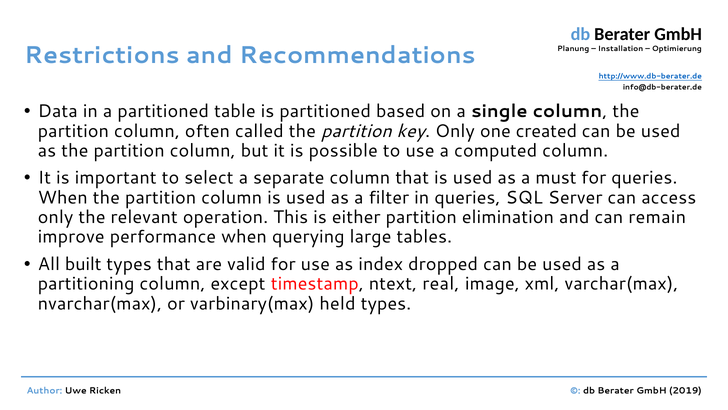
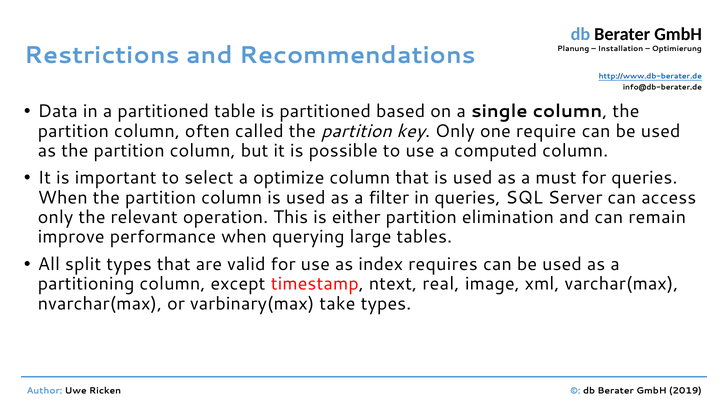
created: created -> require
separate: separate -> optimize
built: built -> split
dropped: dropped -> requires
held: held -> take
